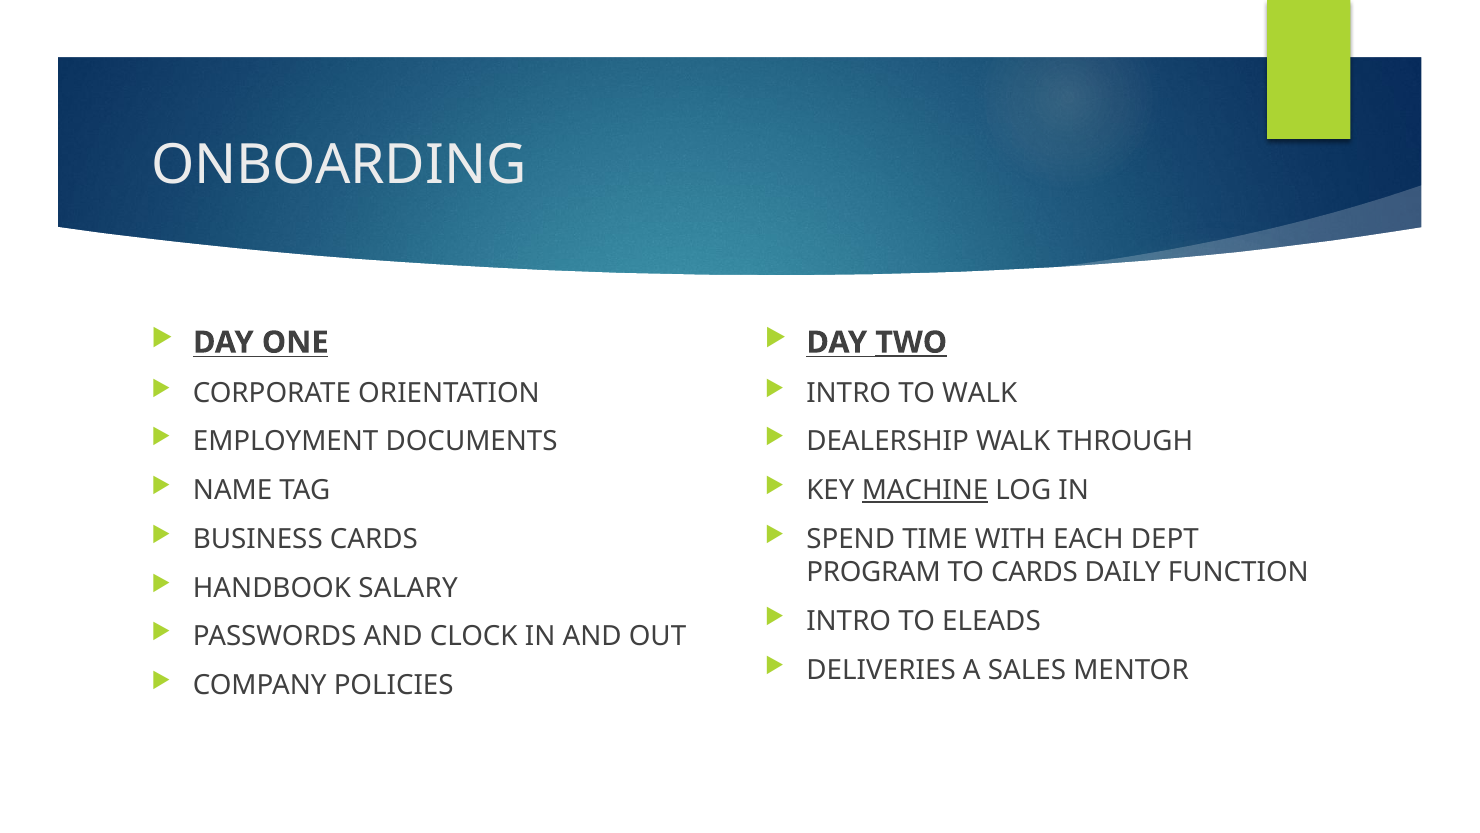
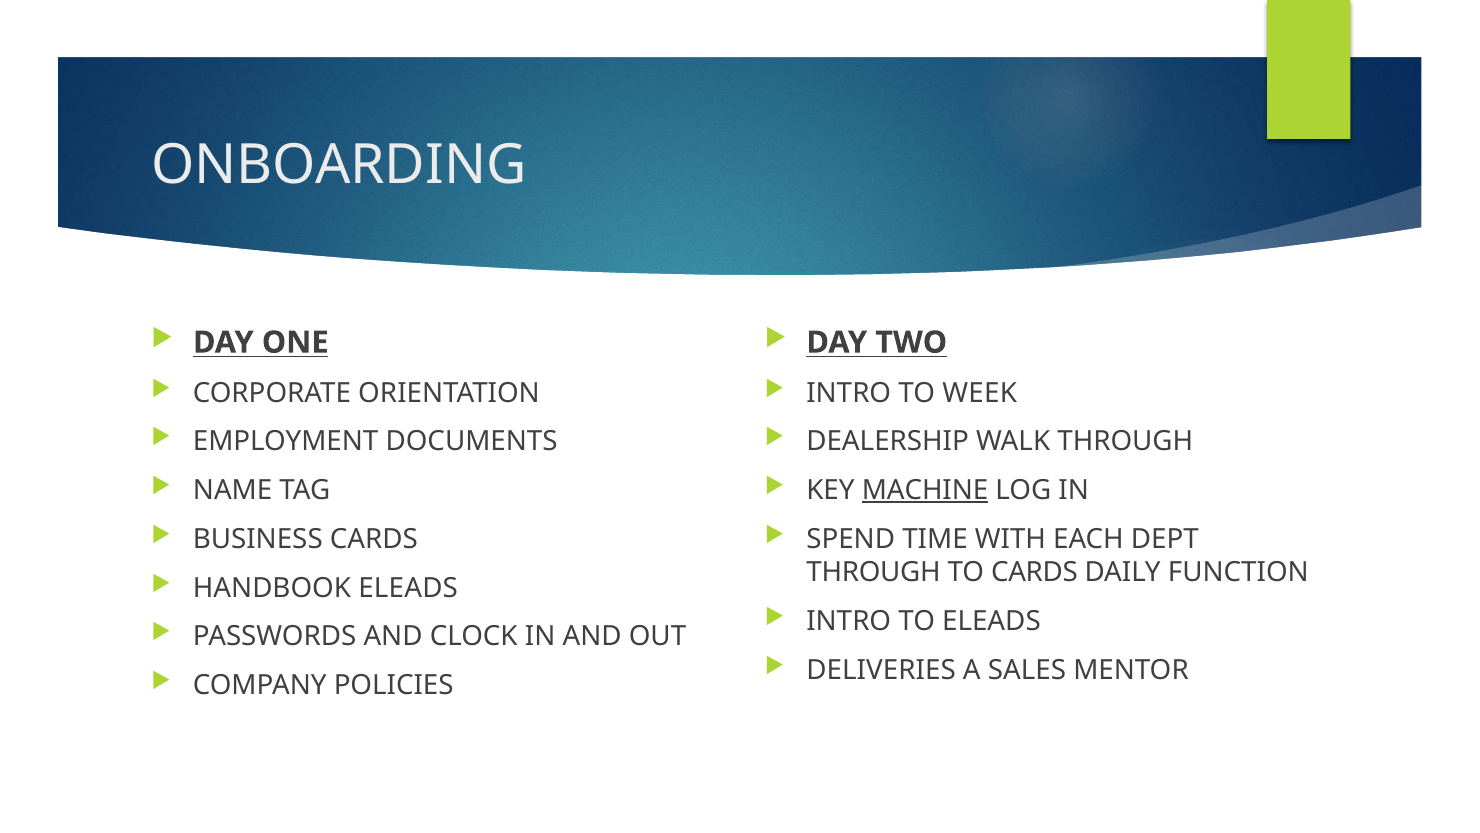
TWO underline: present -> none
TO WALK: WALK -> WEEK
PROGRAM at (874, 572): PROGRAM -> THROUGH
HANDBOOK SALARY: SALARY -> ELEADS
